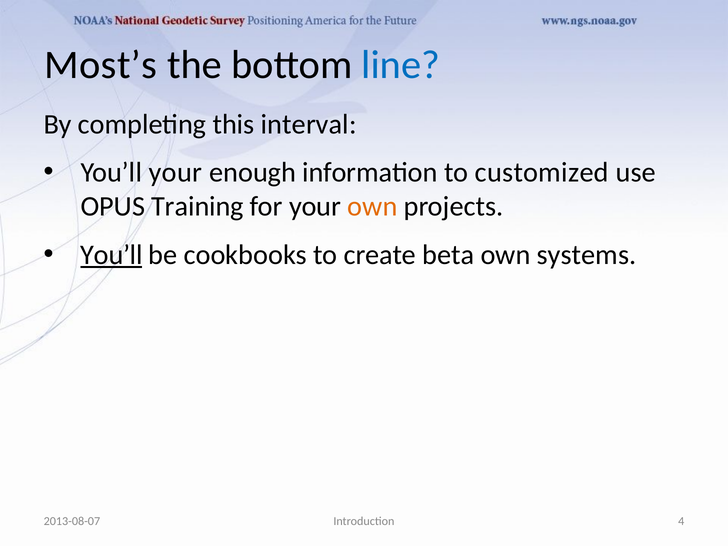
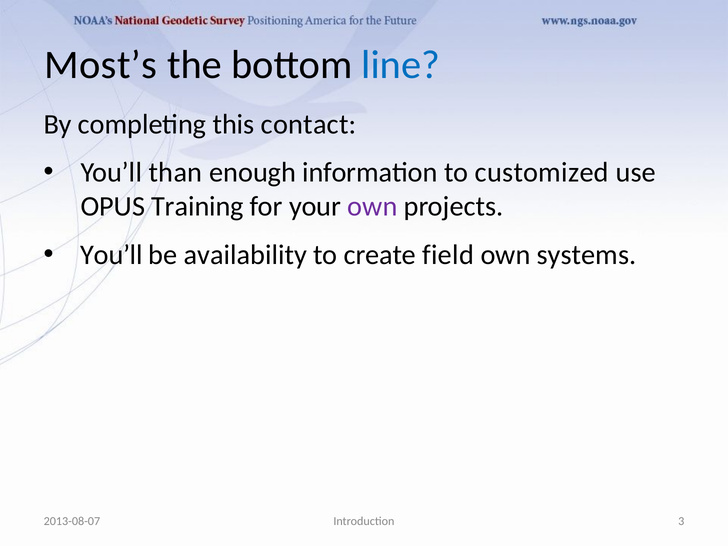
interval: interval -> contact
You’ll your: your -> than
own at (372, 207) colour: orange -> purple
You’ll at (111, 255) underline: present -> none
cookbooks: cookbooks -> availability
beta: beta -> field
4: 4 -> 3
